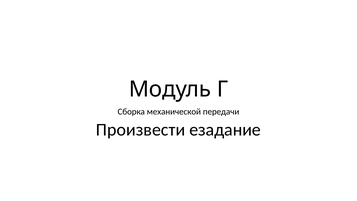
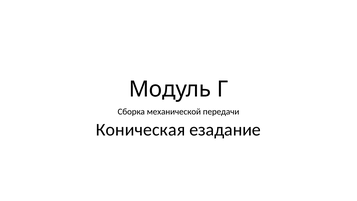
Произвести: Произвести -> Коническая
